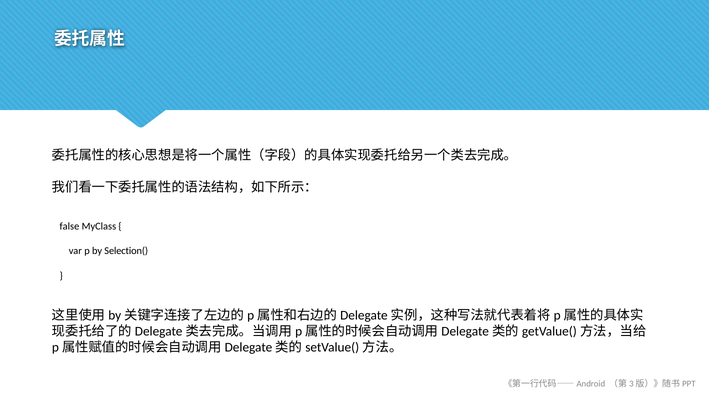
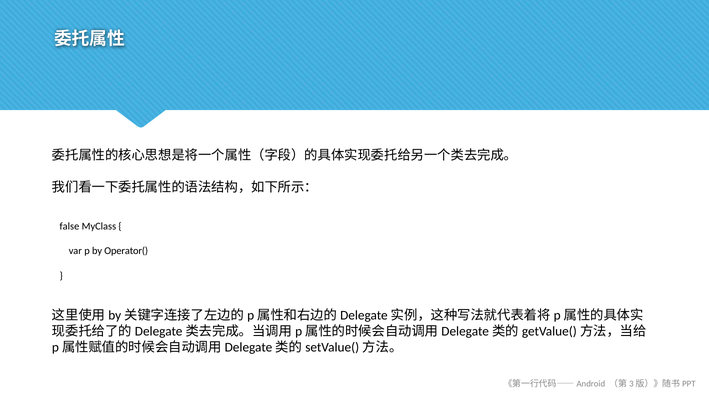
Selection(: Selection( -> Operator(
